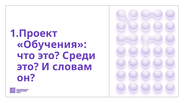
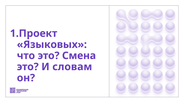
Обучения: Обучения -> Языковых
Среди: Среди -> Смена
